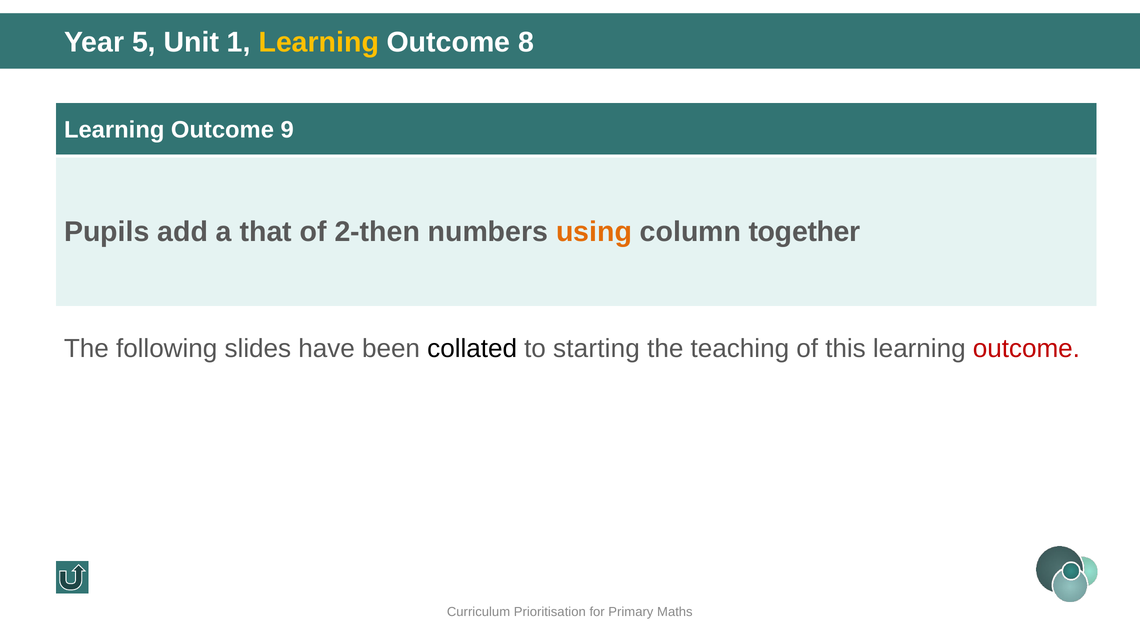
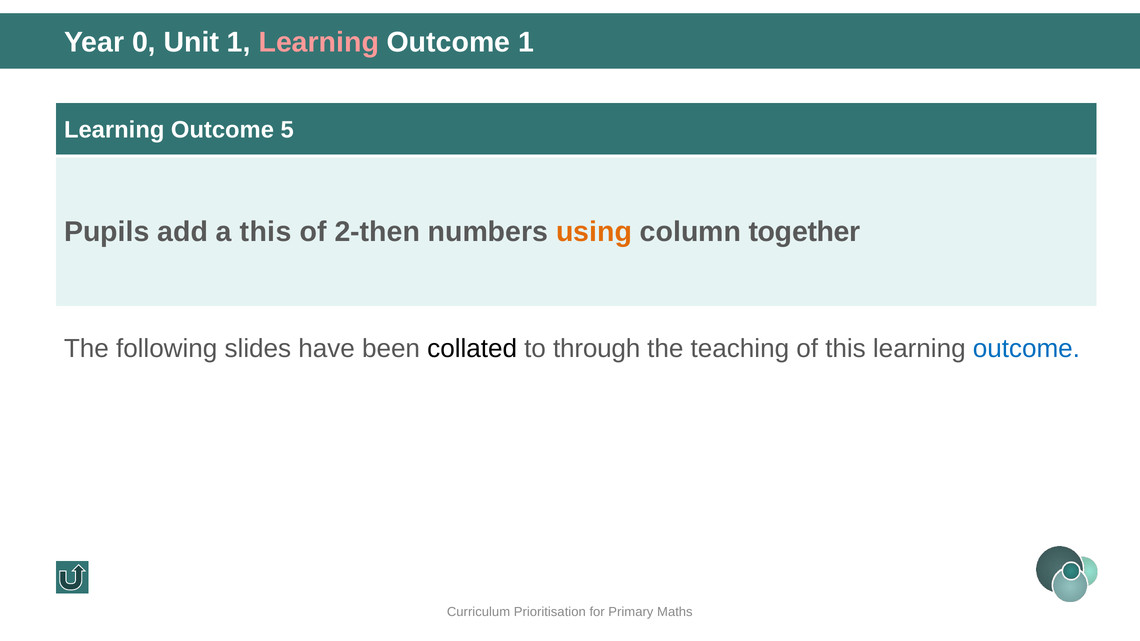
5: 5 -> 0
Learning at (319, 42) colour: yellow -> pink
Outcome 8: 8 -> 1
9: 9 -> 5
a that: that -> this
starting: starting -> through
outcome at (1026, 349) colour: red -> blue
